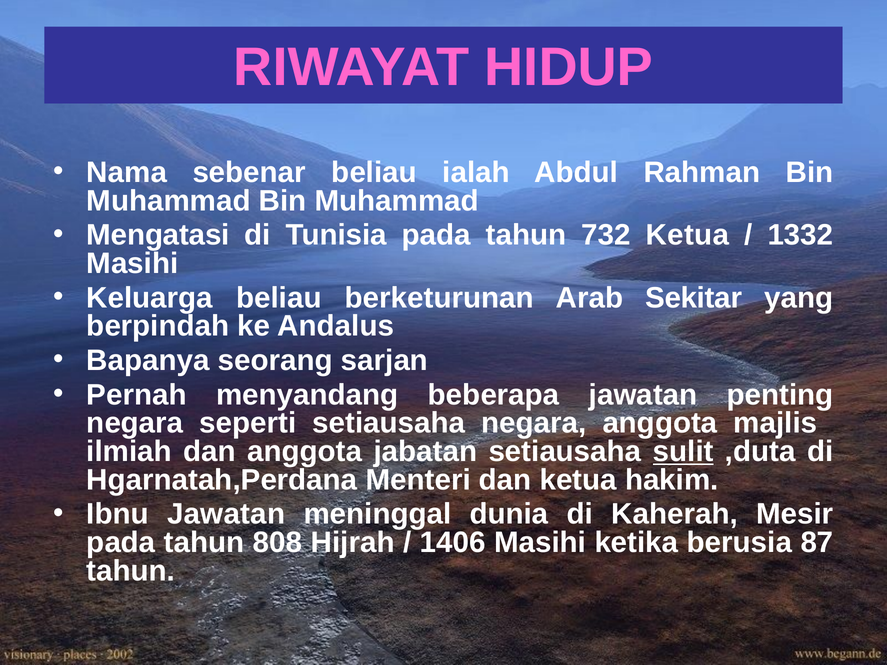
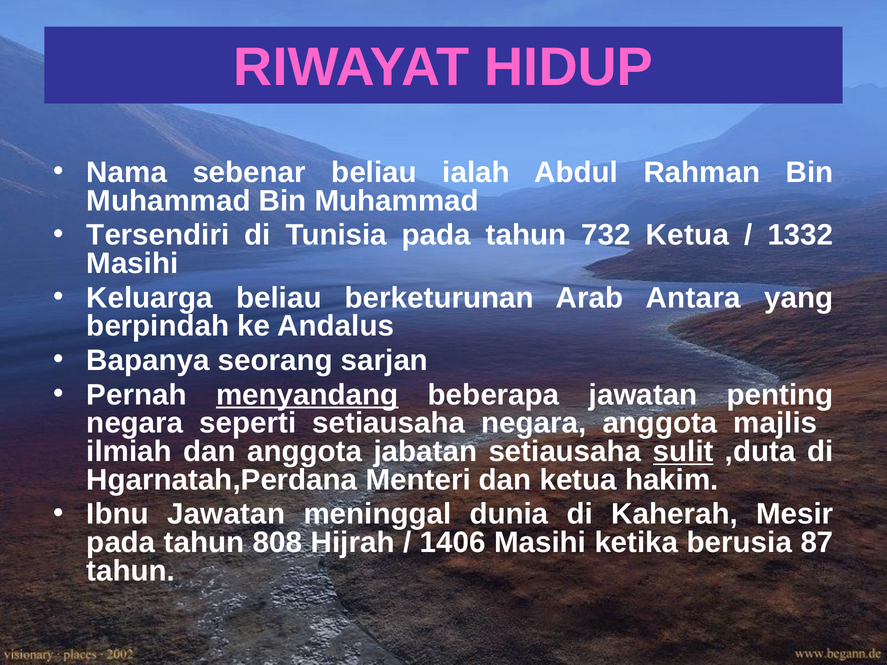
Mengatasi: Mengatasi -> Tersendiri
Sekitar: Sekitar -> Antara
menyandang underline: none -> present
